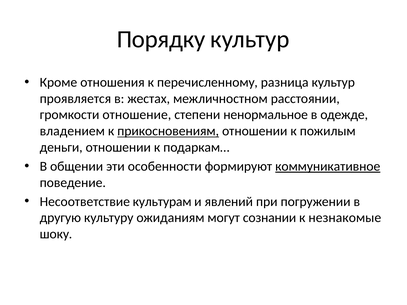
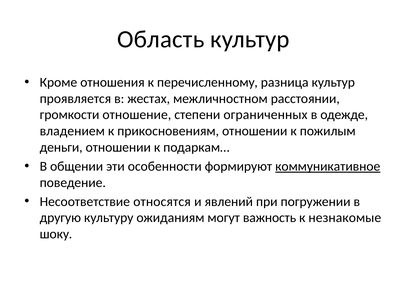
Порядку: Порядку -> Область
ненормальное: ненормальное -> ограниченных
прикосновениям underline: present -> none
культурам: культурам -> относятся
сознании: сознании -> важность
